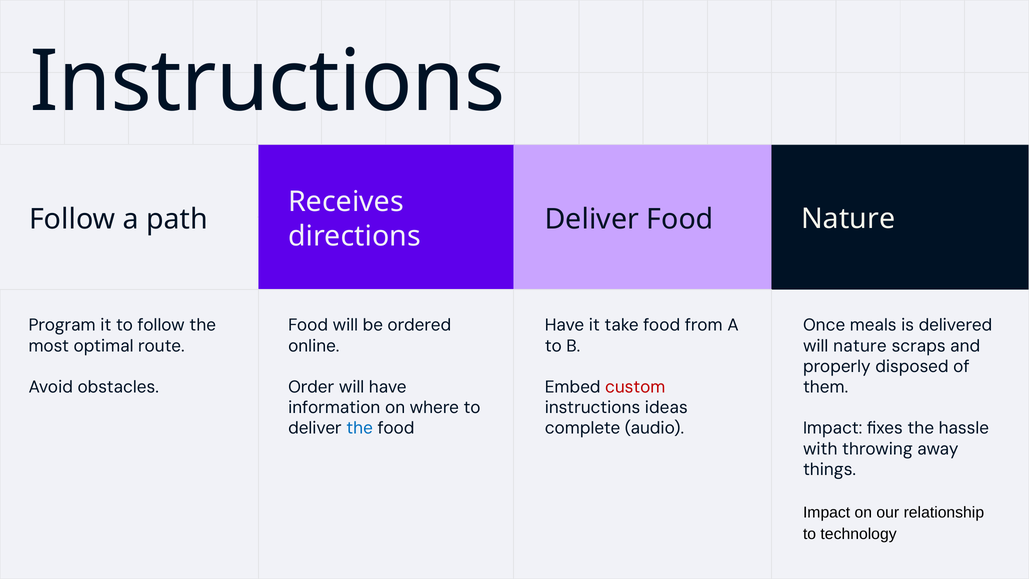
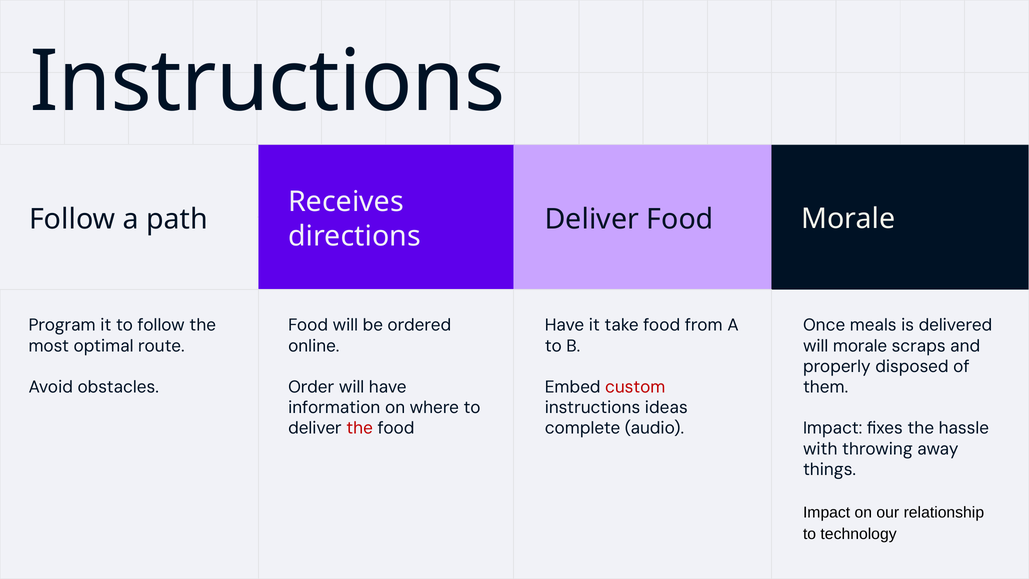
Food Nature: Nature -> Morale
will nature: nature -> morale
the at (360, 428) colour: blue -> red
